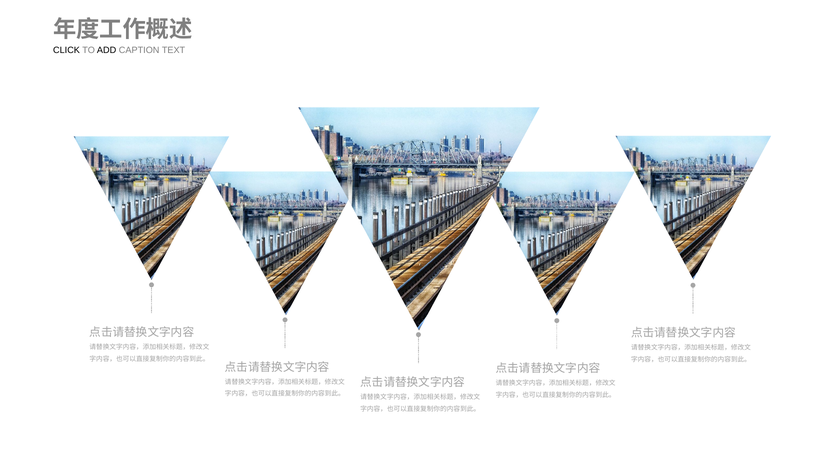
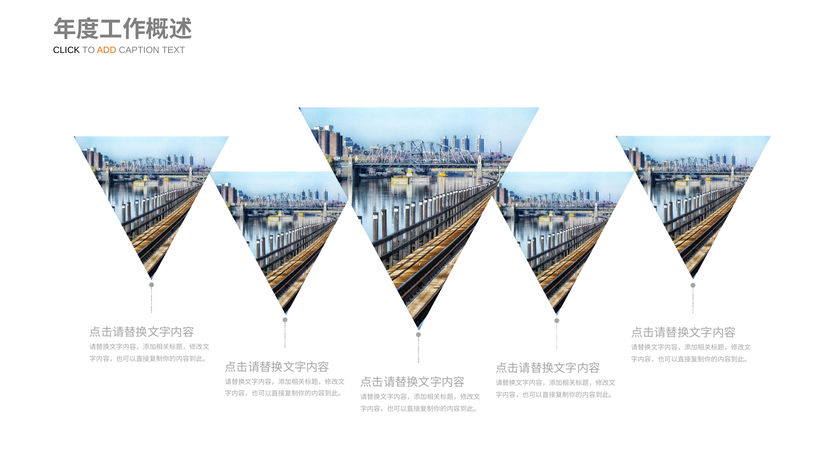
ADD colour: black -> orange
